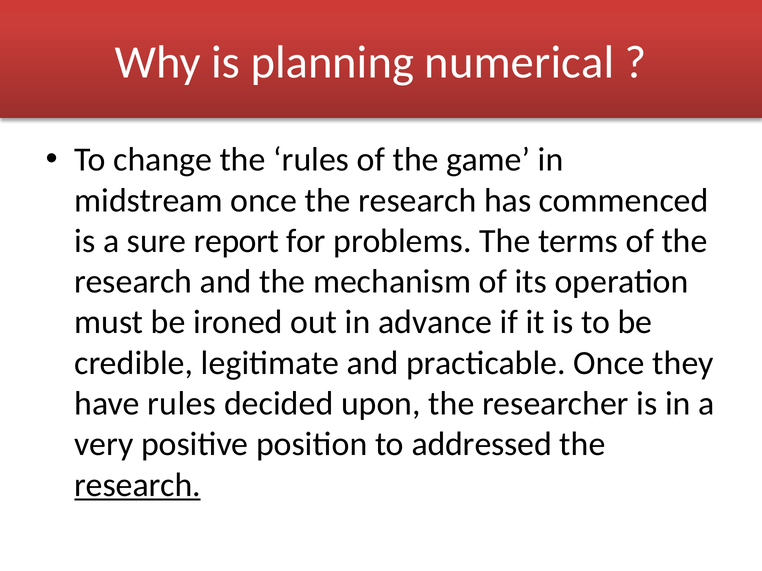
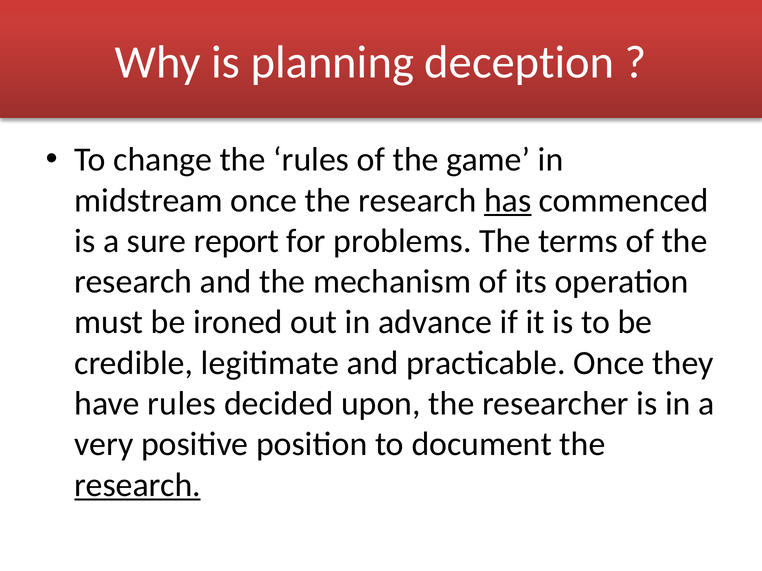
numerical: numerical -> deception
has underline: none -> present
addressed: addressed -> document
